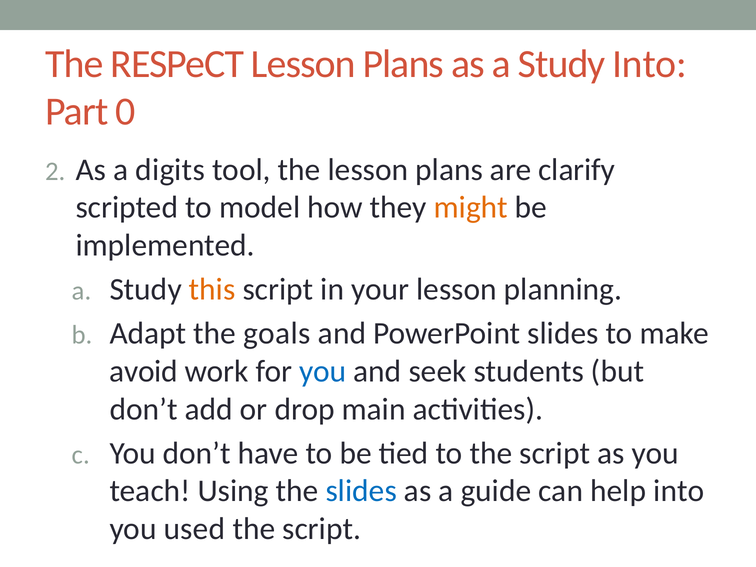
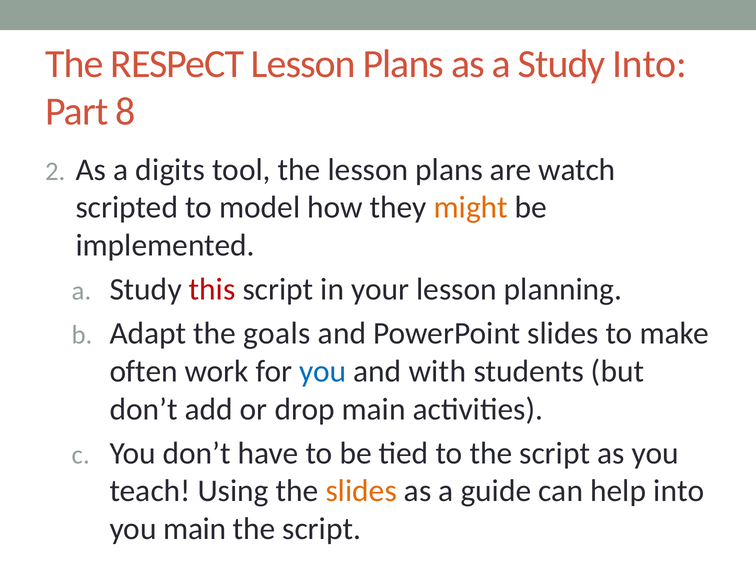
0: 0 -> 8
clarify: clarify -> watch
this colour: orange -> red
avoid: avoid -> often
seek: seek -> with
slides at (361, 491) colour: blue -> orange
you used: used -> main
